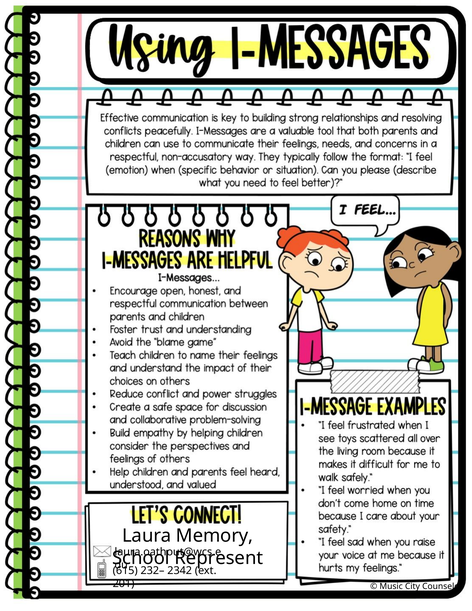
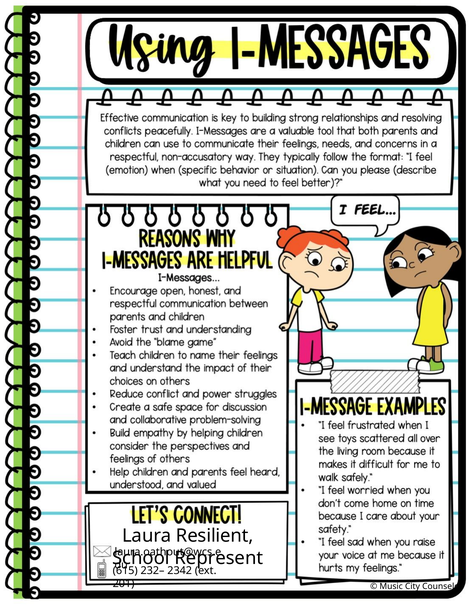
Memory: Memory -> Resilient
